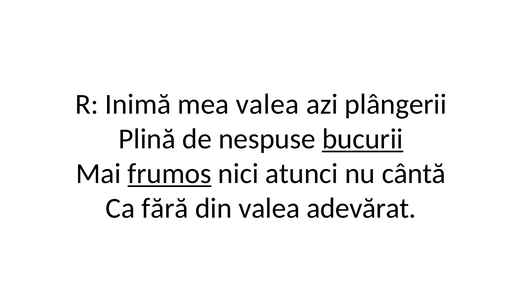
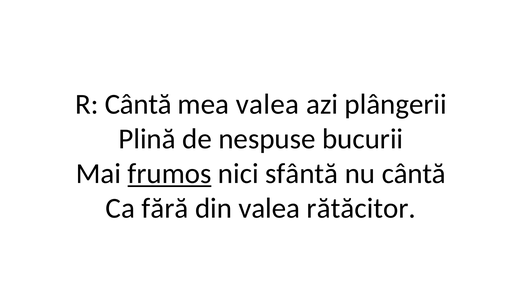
R Inimă: Inimă -> Cântă
bucurii underline: present -> none
atunci: atunci -> sfântă
adevărat: adevărat -> rătăcitor
